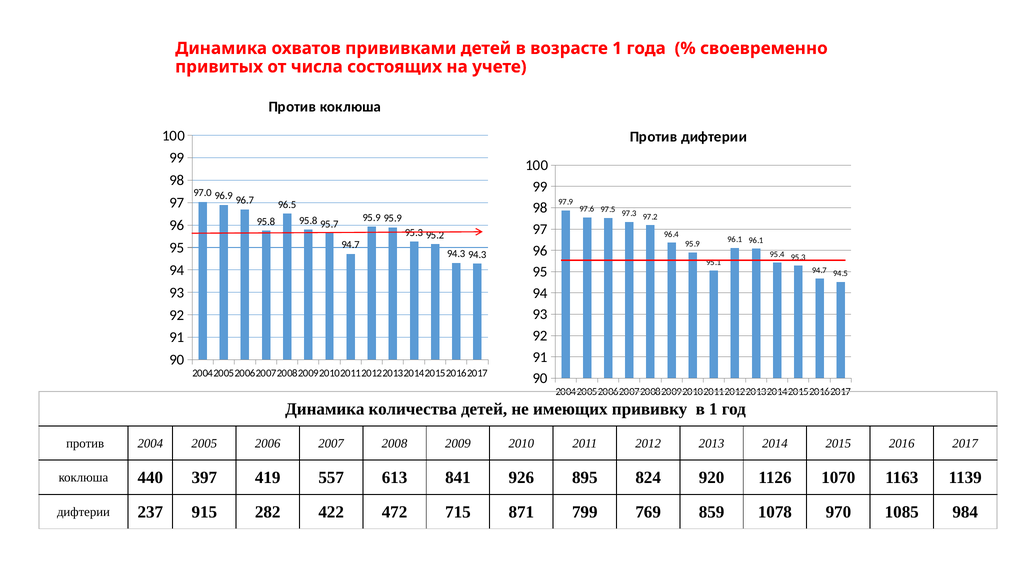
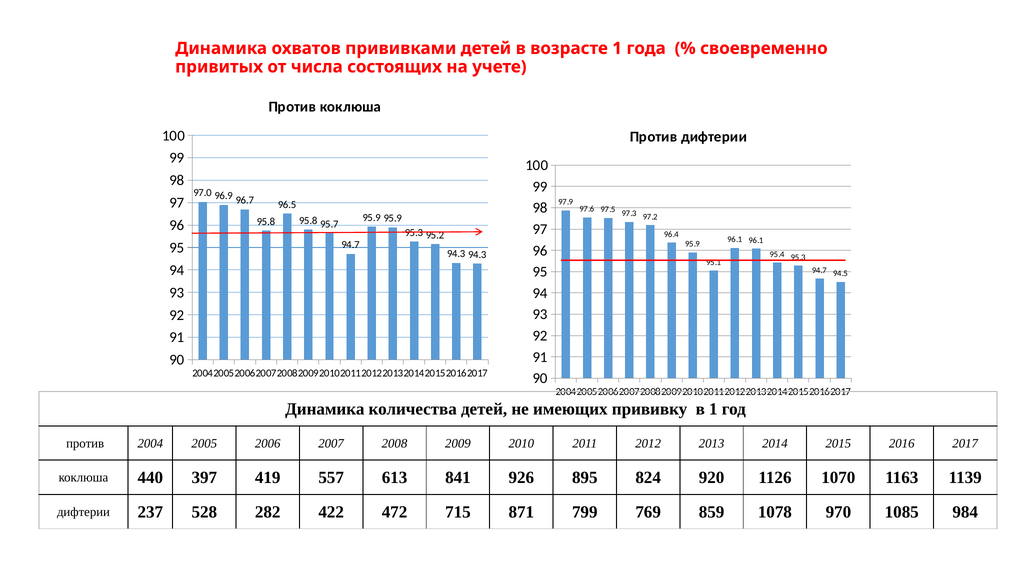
915: 915 -> 528
